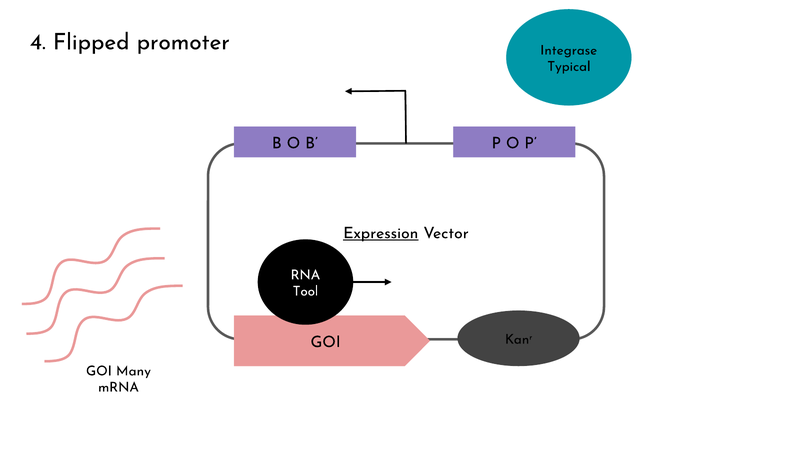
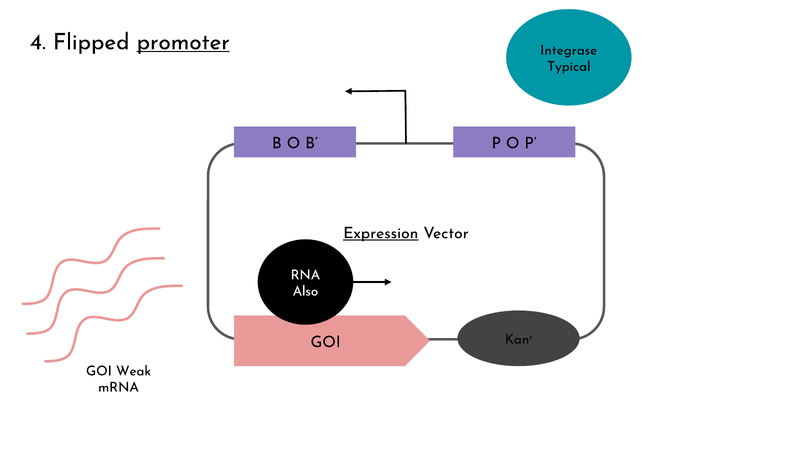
promoter underline: none -> present
Tool: Tool -> Also
Many: Many -> Weak
